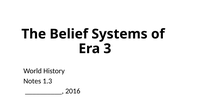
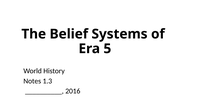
3: 3 -> 5
